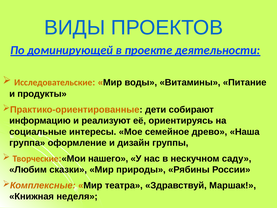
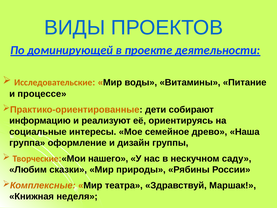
продукты: продукты -> процессе
